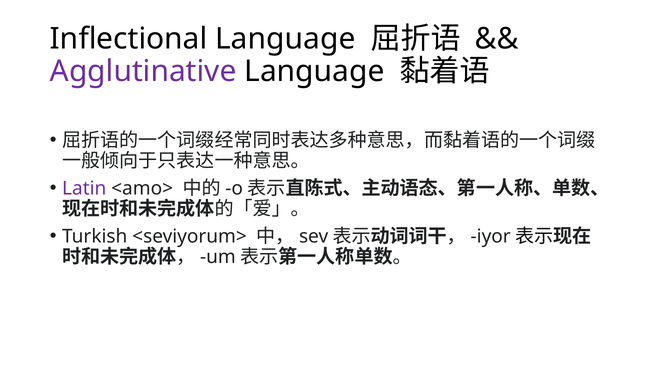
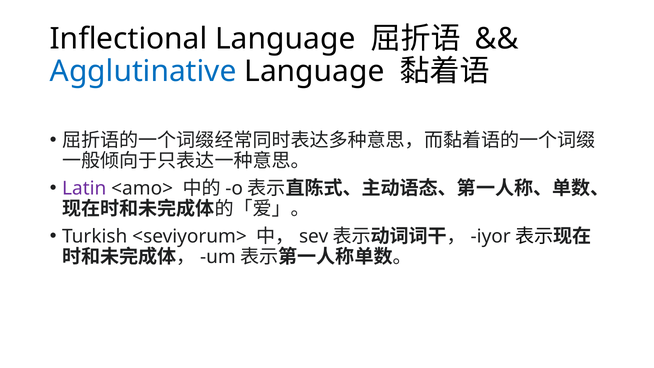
Agglutinative colour: purple -> blue
